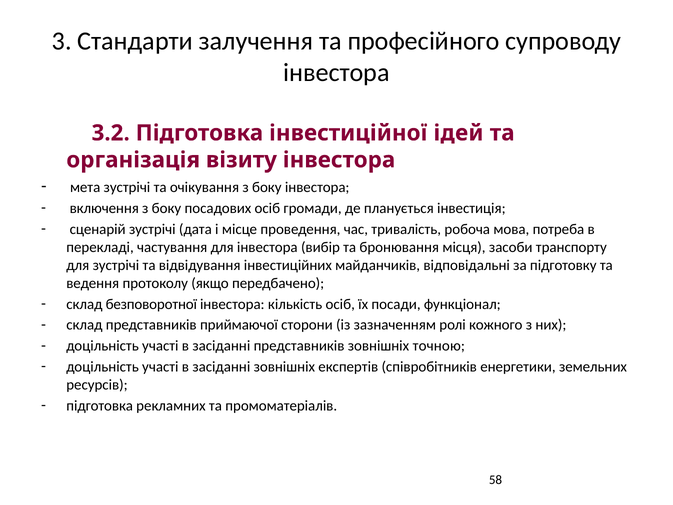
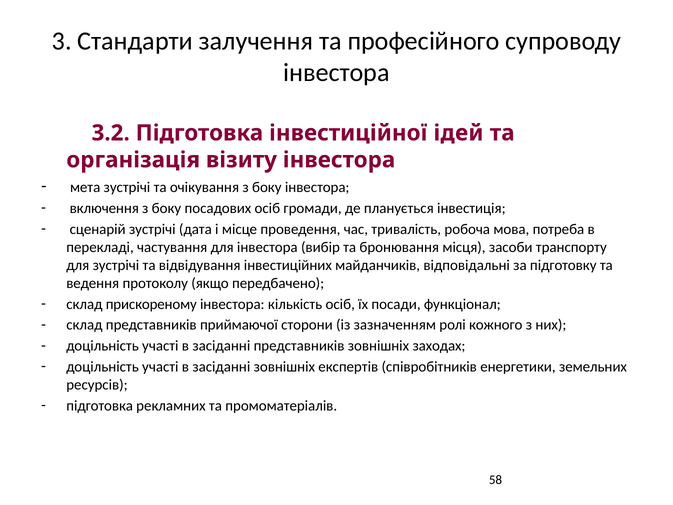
безповоротної: безповоротної -> прискореному
точною: точною -> заходах
